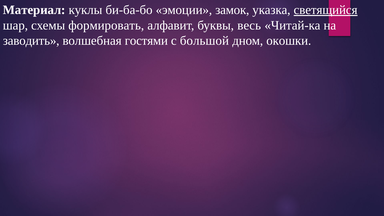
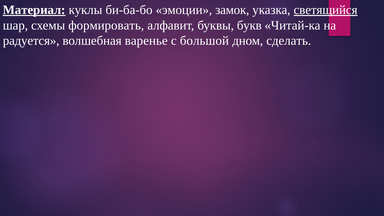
Материал underline: none -> present
весь: весь -> букв
заводить: заводить -> радуется
гостями: гостями -> варенье
окошки: окошки -> сделать
